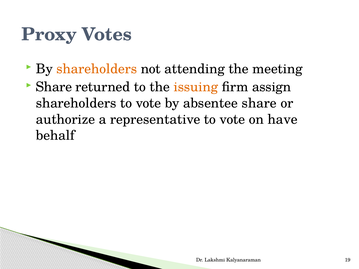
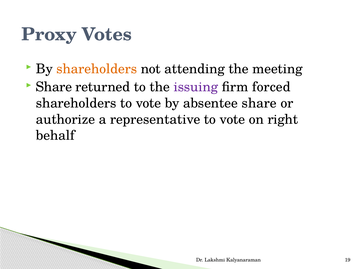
issuing colour: orange -> purple
assign: assign -> forced
have: have -> right
